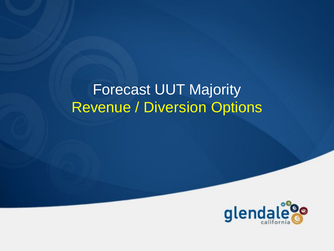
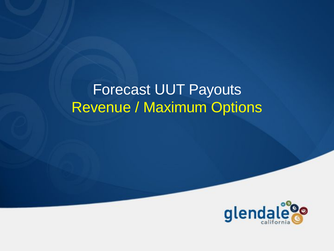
Majority: Majority -> Payouts
Diversion: Diversion -> Maximum
